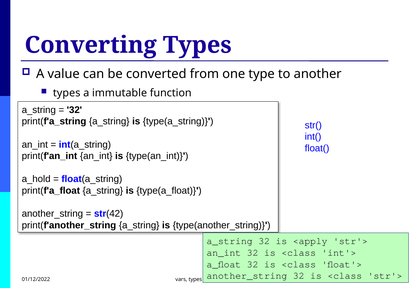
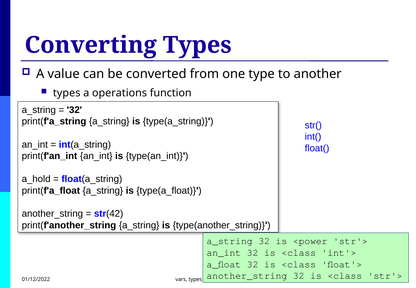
a immutable: immutable -> operations
<apply: <apply -> <power
